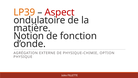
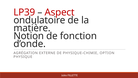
LP39 colour: orange -> red
